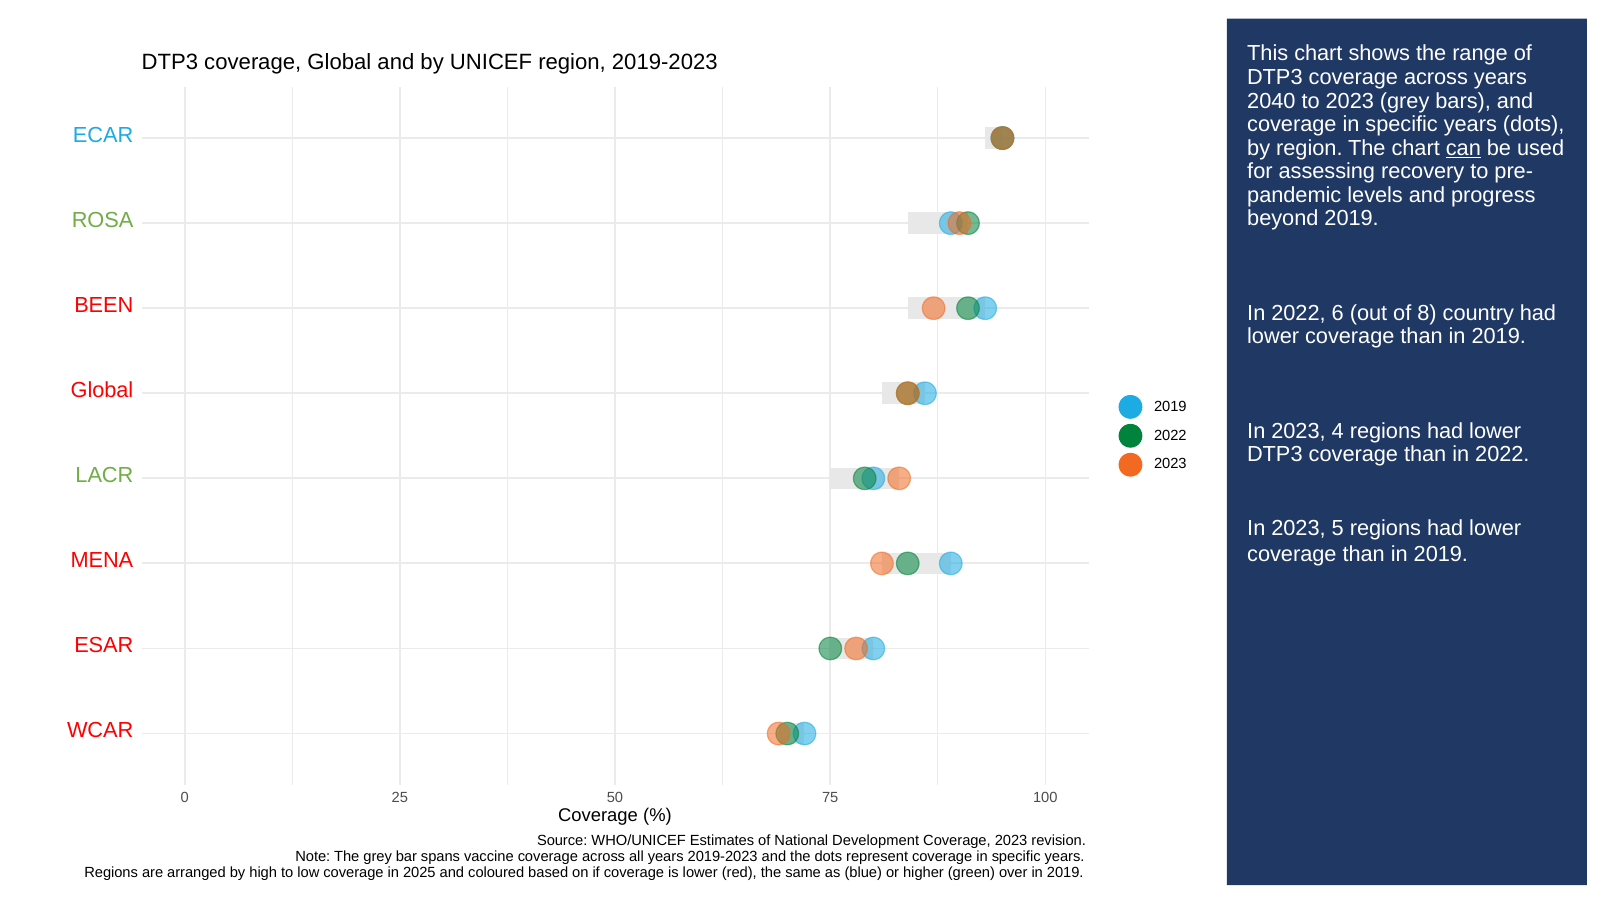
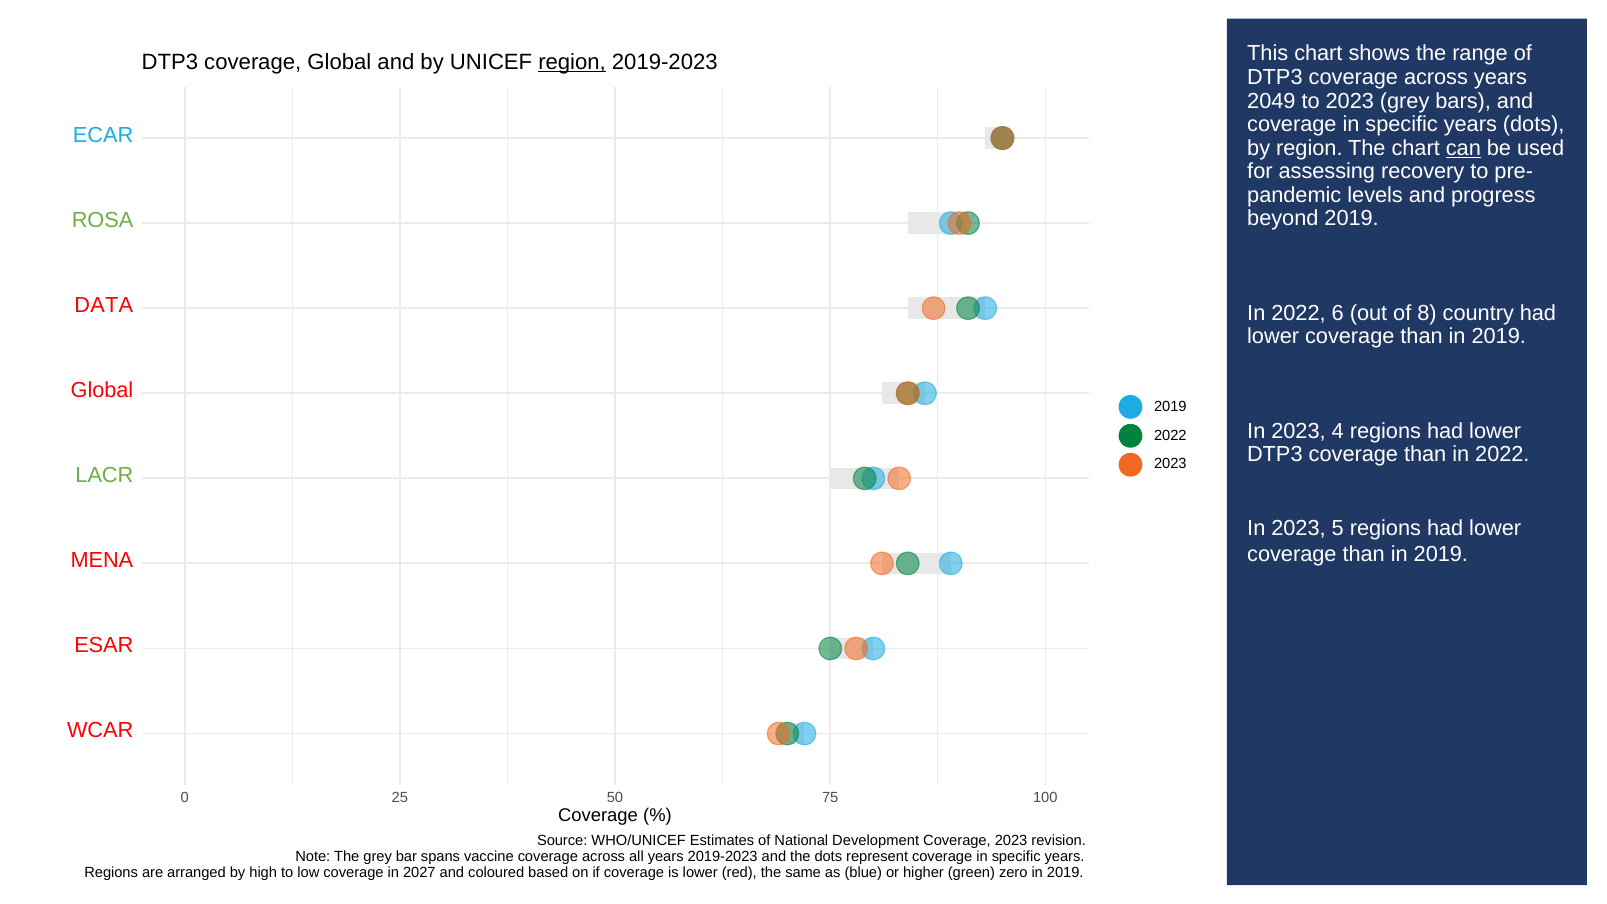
region at (572, 62) underline: none -> present
2040: 2040 -> 2049
BEEN: BEEN -> DATA
2025: 2025 -> 2027
over: over -> zero
